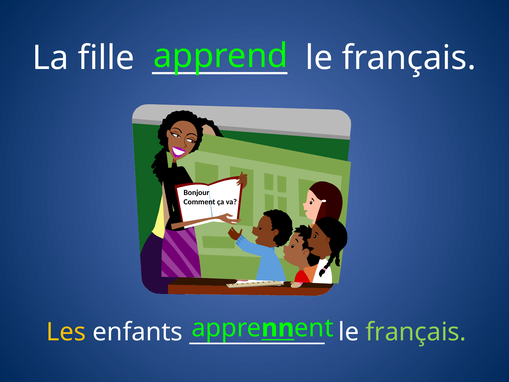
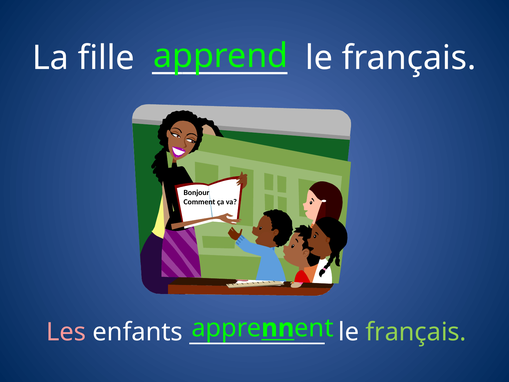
Les colour: yellow -> pink
